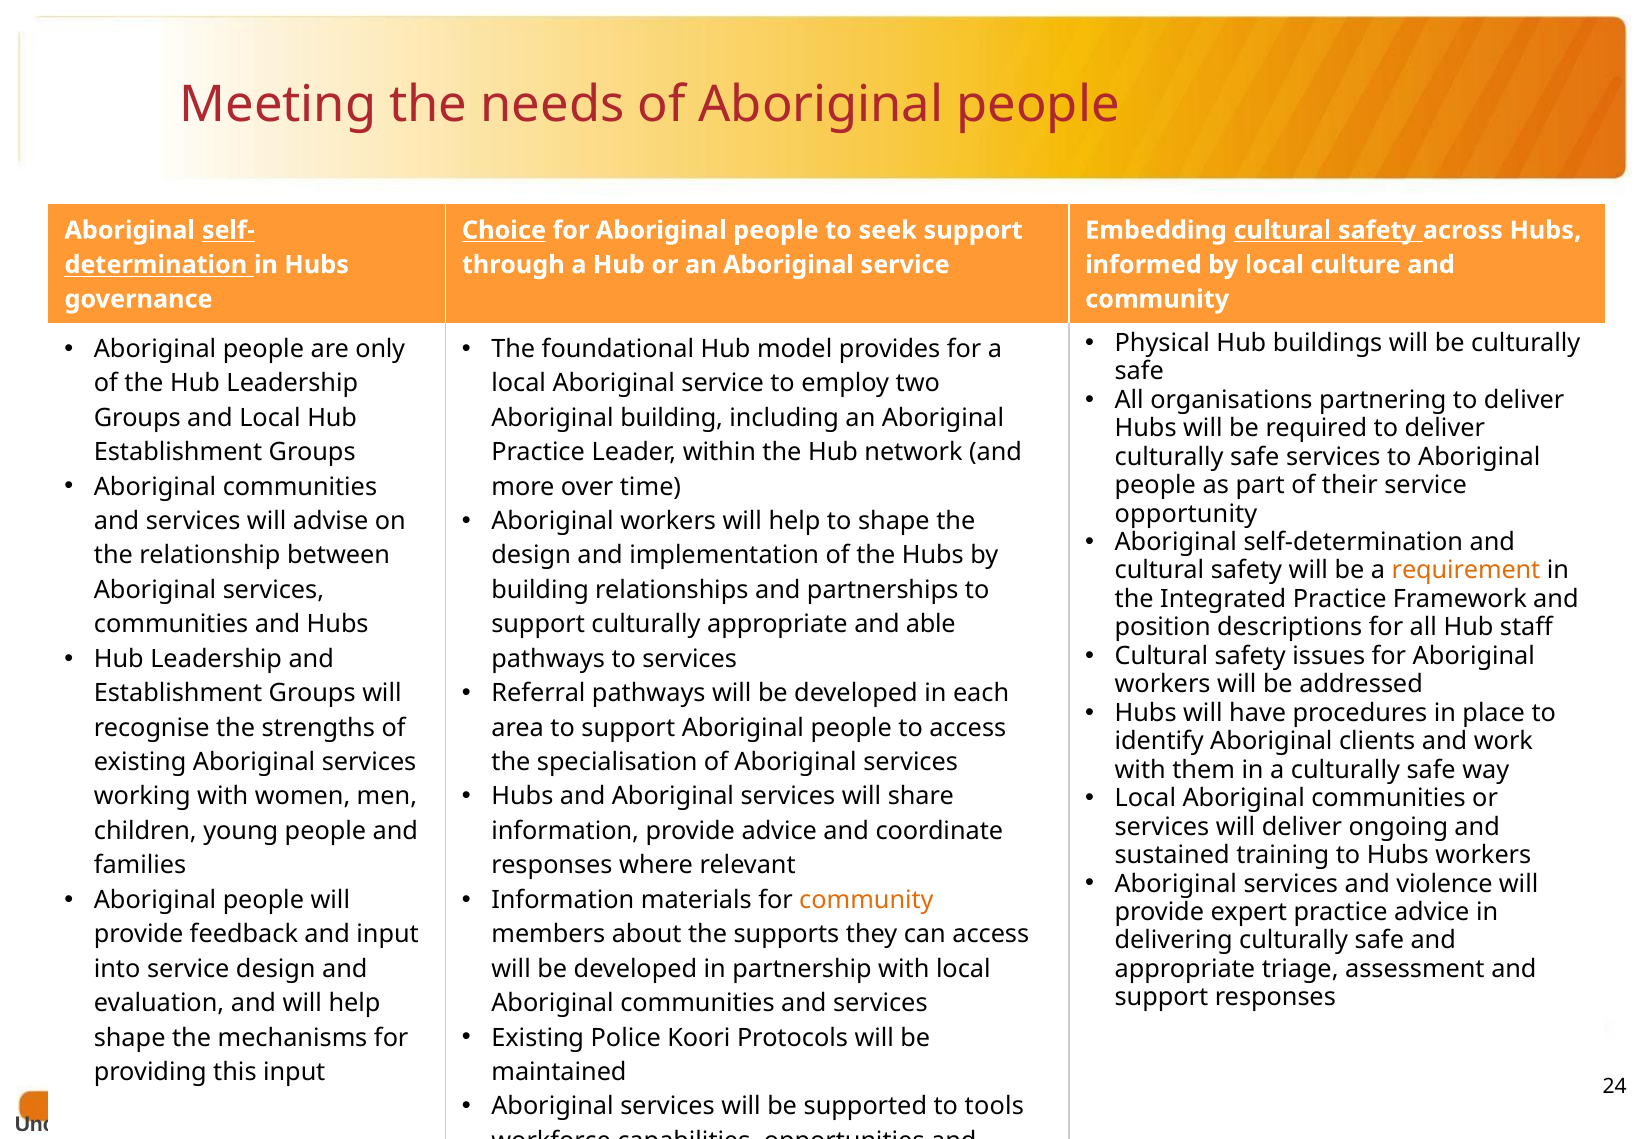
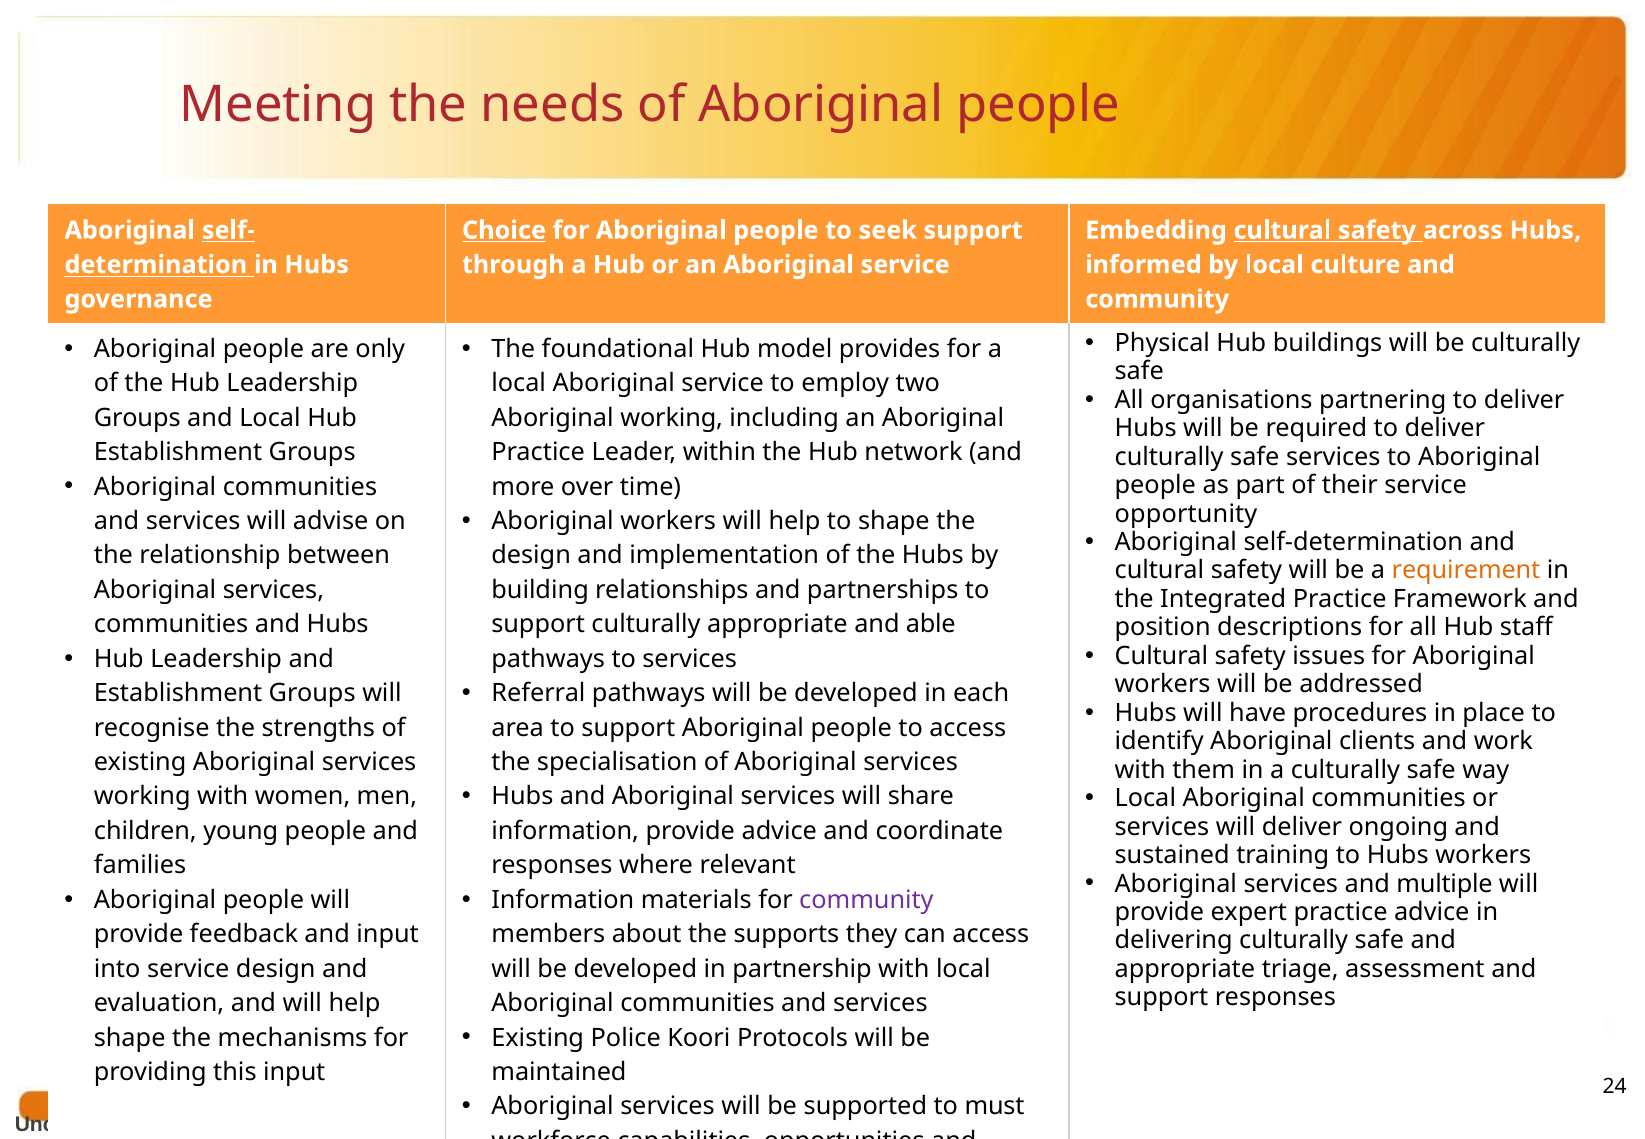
Aboriginal building: building -> working
violence: violence -> multiple
community at (866, 900) colour: orange -> purple
tools: tools -> must
